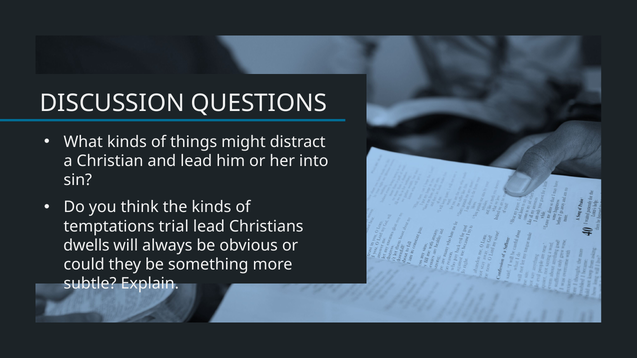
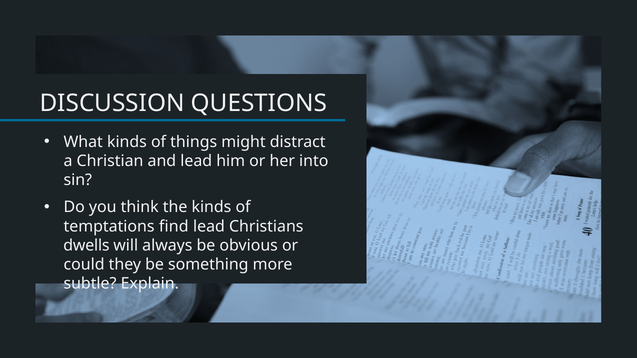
trial: trial -> find
